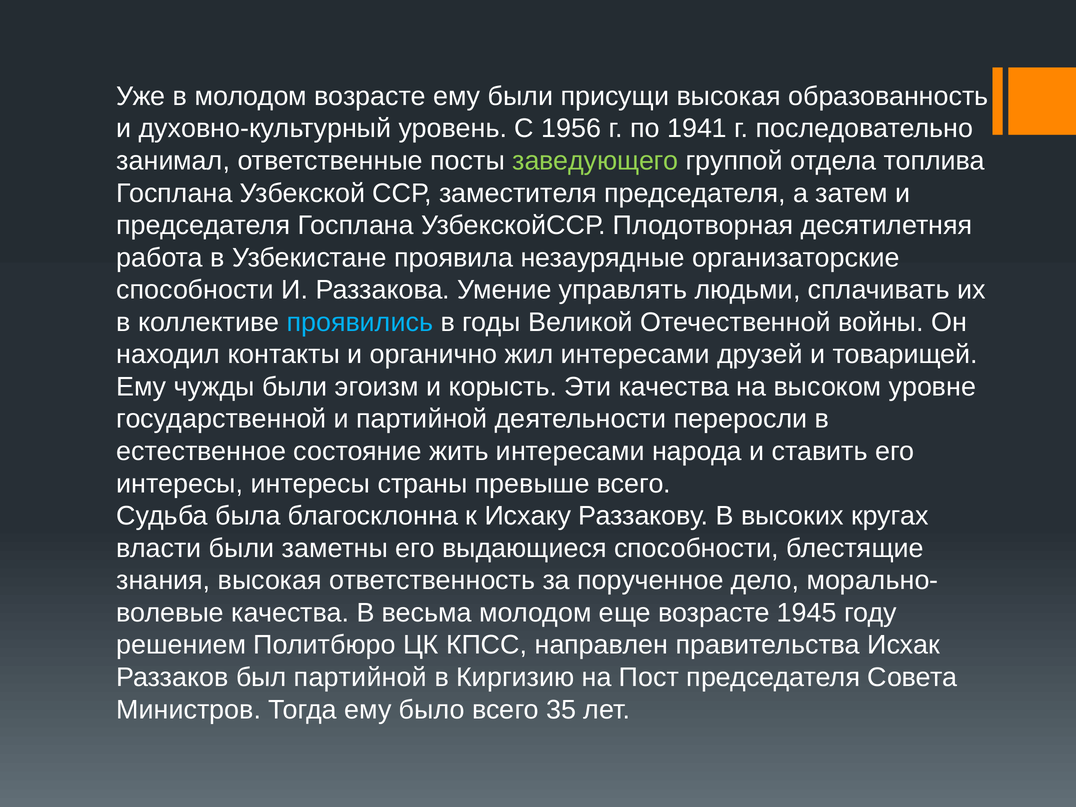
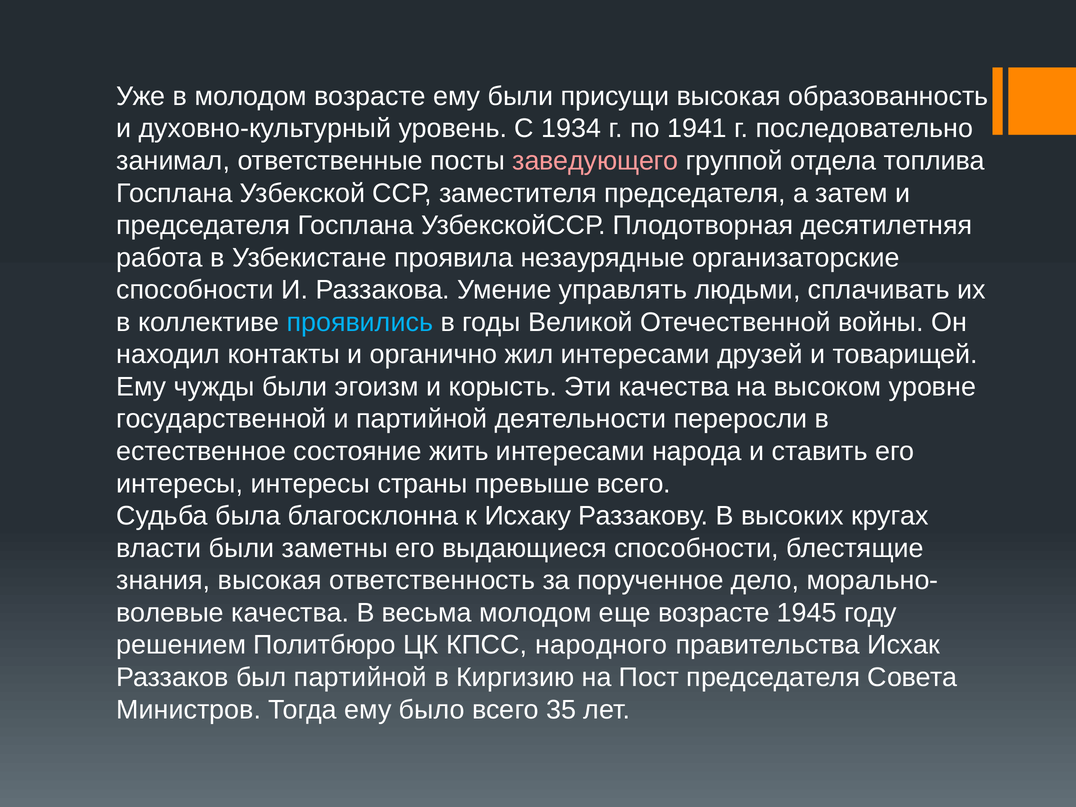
1956: 1956 -> 1934
заведующего colour: light green -> pink
направлен: направлен -> народного
